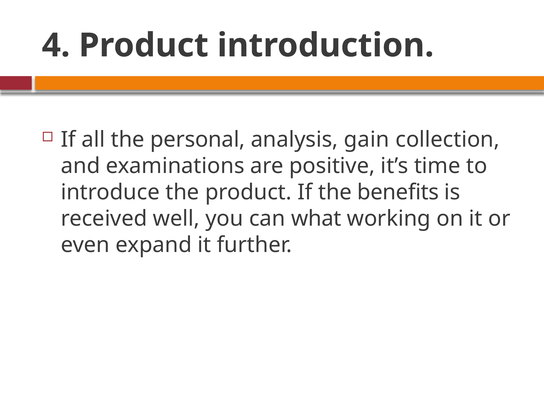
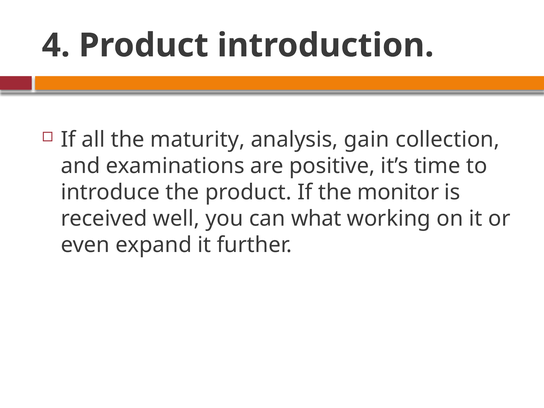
personal: personal -> maturity
benefits: benefits -> monitor
